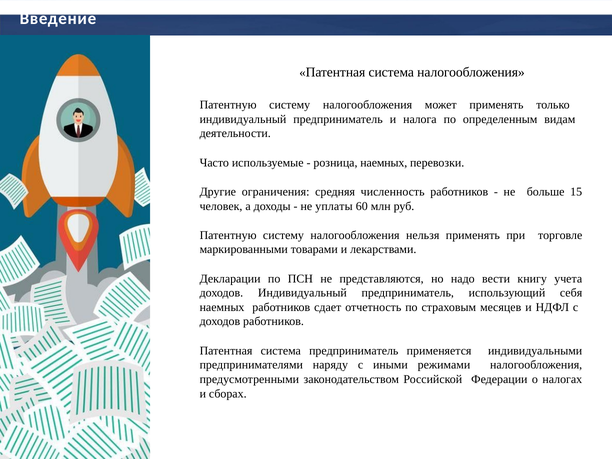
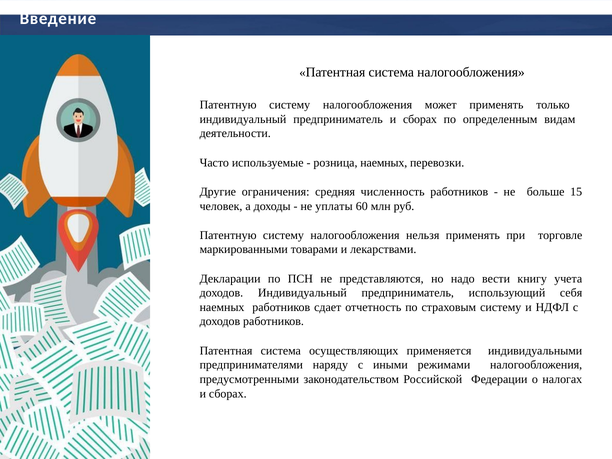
предприниматель и налога: налога -> сборах
страховым месяцев: месяцев -> систему
система предприниматель: предприниматель -> осуществляющих
